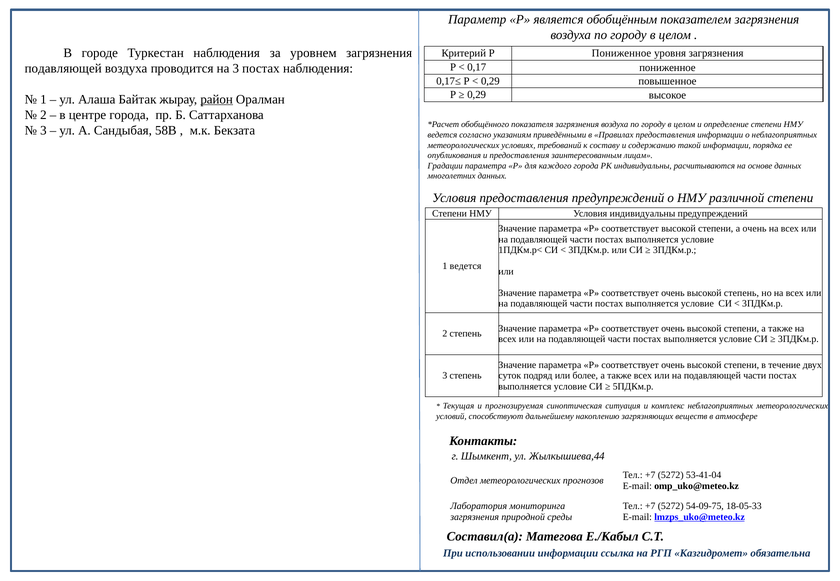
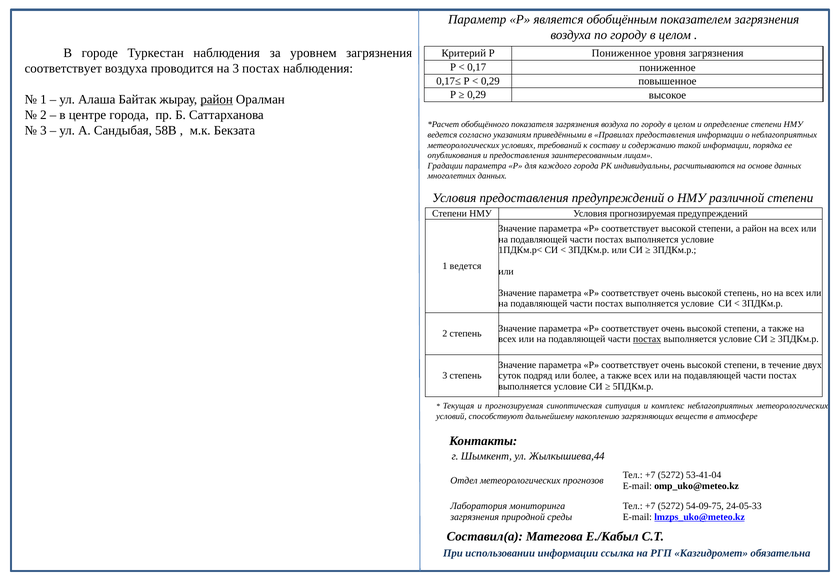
подавляющей at (63, 68): подавляющей -> соответствует
Условия индивидуальны: индивидуальны -> прогнозируемая
а очень: очень -> район
постах at (647, 339) underline: none -> present
18-05-33: 18-05-33 -> 24-05-33
